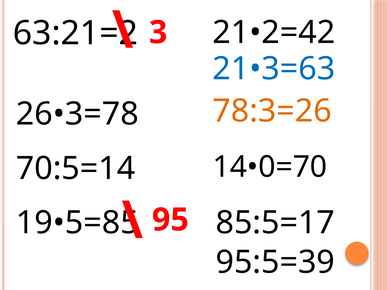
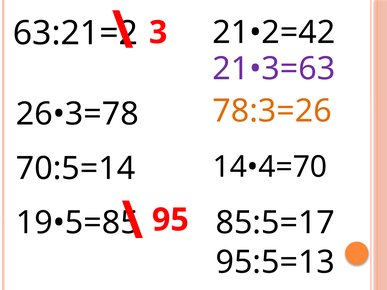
21•3=63 colour: blue -> purple
14•0=70: 14•0=70 -> 14•4=70
95:5=39: 95:5=39 -> 95:5=13
